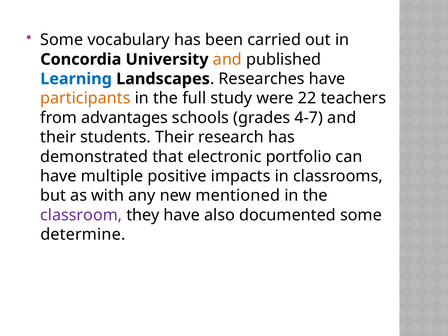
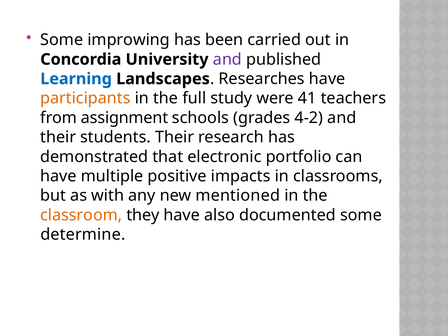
vocabulary: vocabulary -> improwing
and at (227, 59) colour: orange -> purple
22: 22 -> 41
advantages: advantages -> assignment
4-7: 4-7 -> 4-2
classroom colour: purple -> orange
